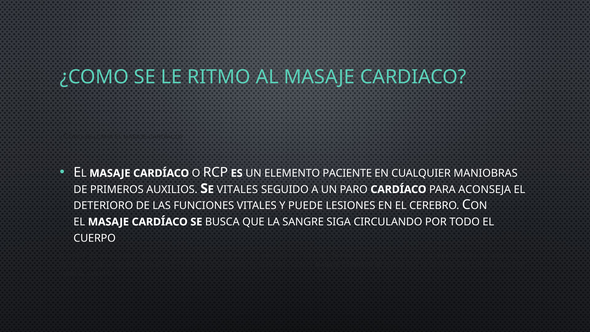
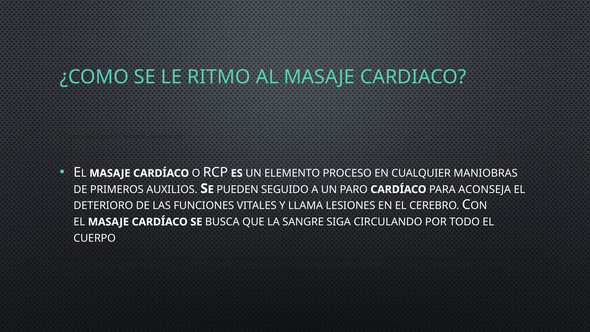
PACIENTE: PACIENTE -> PROCESO
VITALES at (237, 189): VITALES -> PUEDEN
Y PUEDE: PUEDE -> LLAMA
